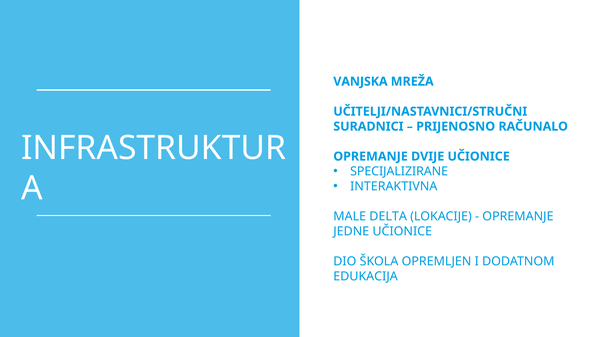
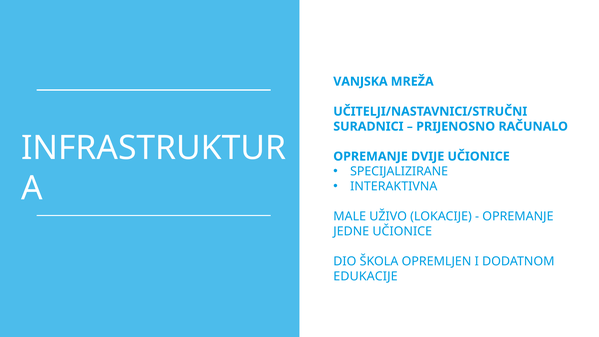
DELTA: DELTA -> UŽIVO
EDUKACIJA: EDUKACIJA -> EDUKACIJE
